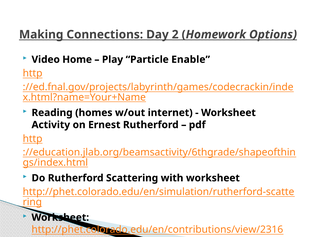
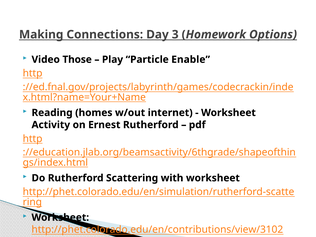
2: 2 -> 3
Home: Home -> Those
http://phet.colorado.edu/en/contributions/view/2316: http://phet.colorado.edu/en/contributions/view/2316 -> http://phet.colorado.edu/en/contributions/view/3102
